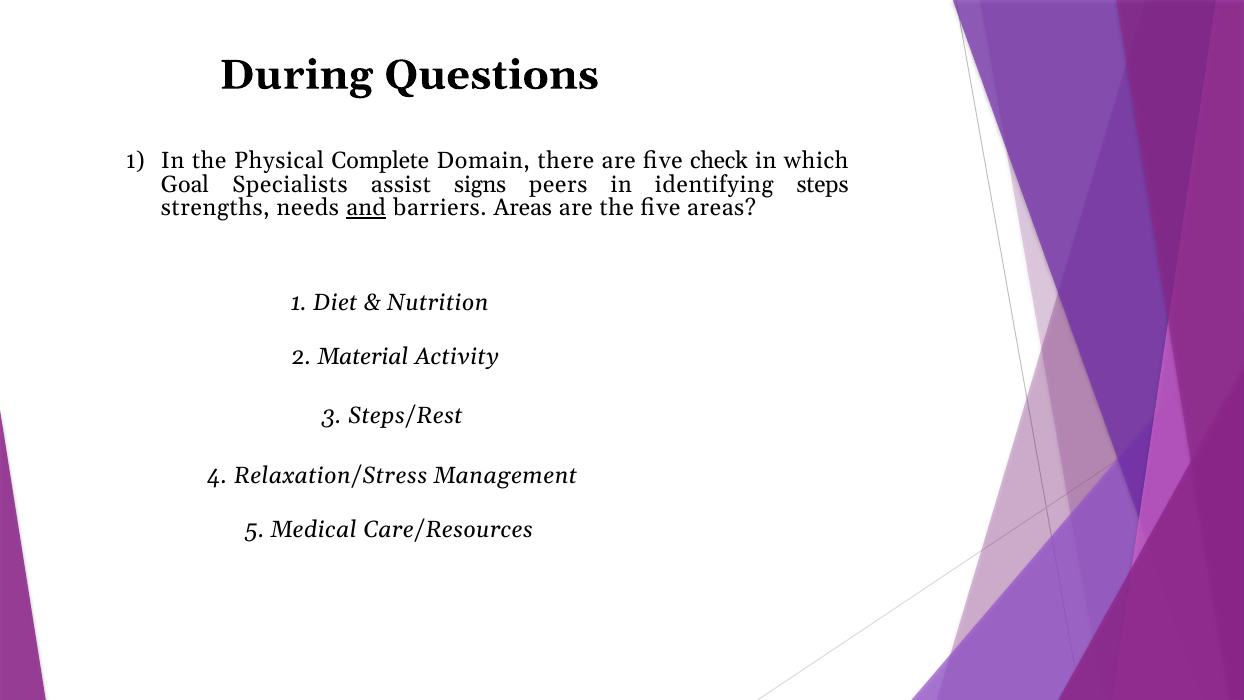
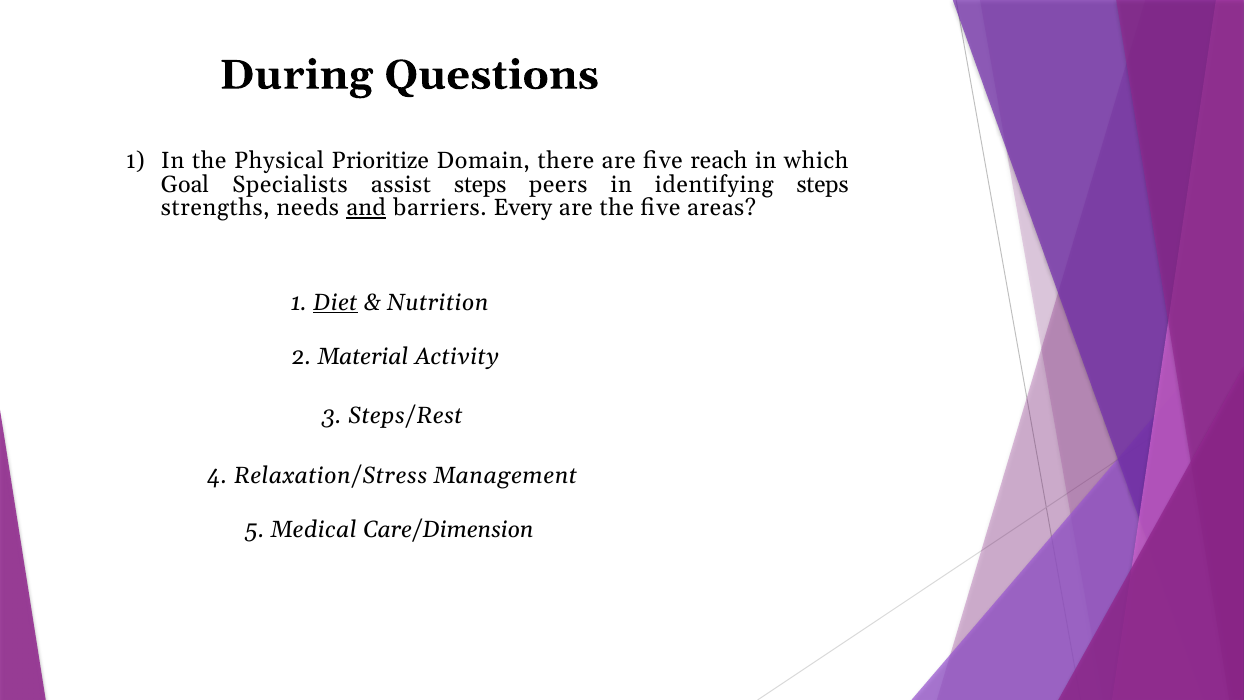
Complete: Complete -> Prioritize
check: check -> reach
assist signs: signs -> steps
barriers Areas: Areas -> Every
Diet underline: none -> present
Care/Resources: Care/Resources -> Care/Dimension
